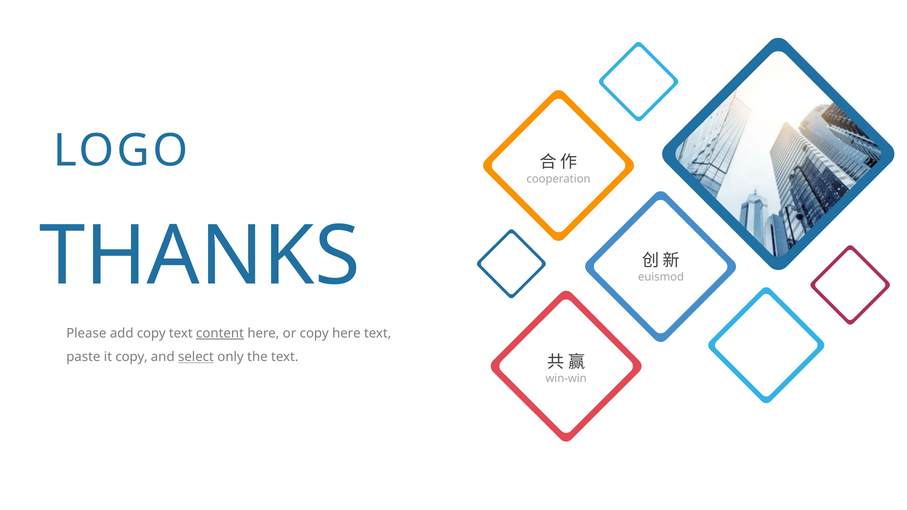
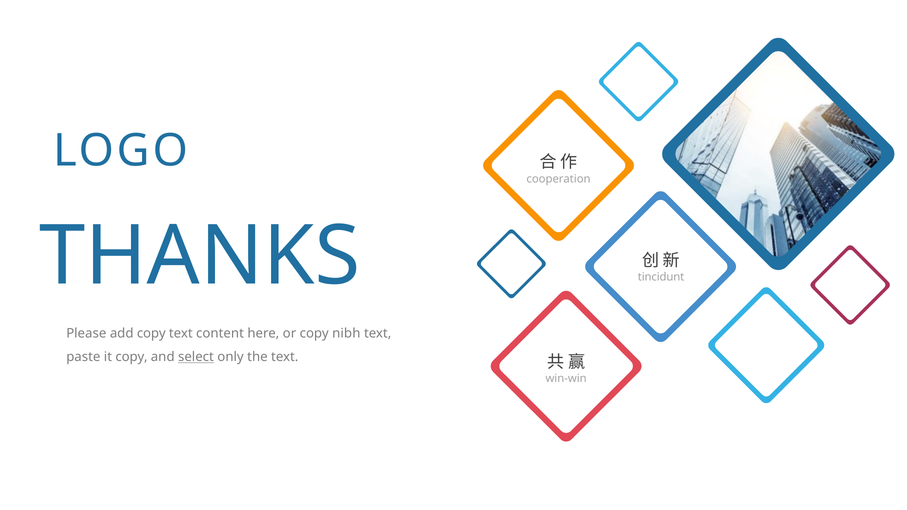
euismod: euismod -> tincidunt
content underline: present -> none
copy here: here -> nibh
